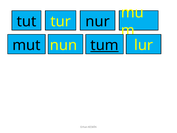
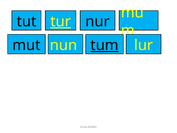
tur underline: none -> present
